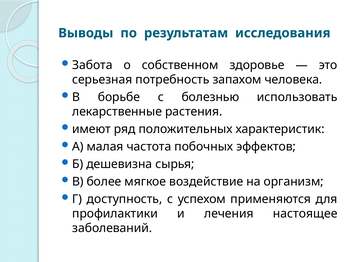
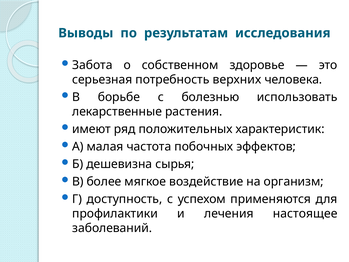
запахом: запахом -> верхних
